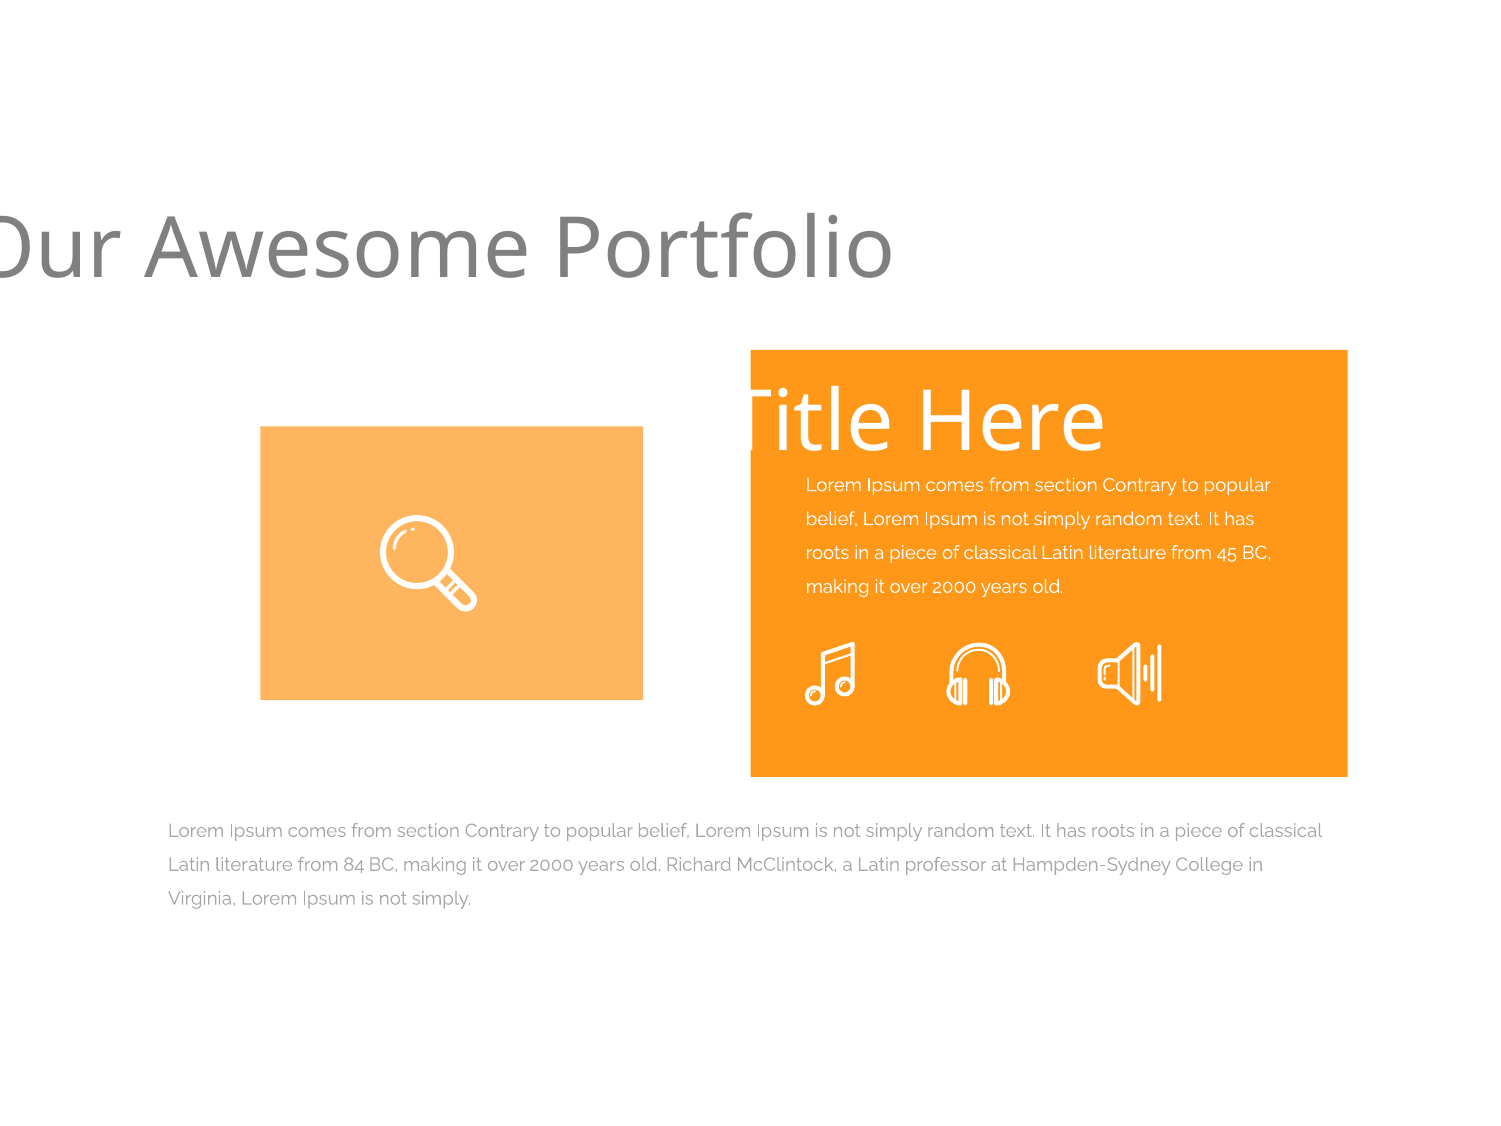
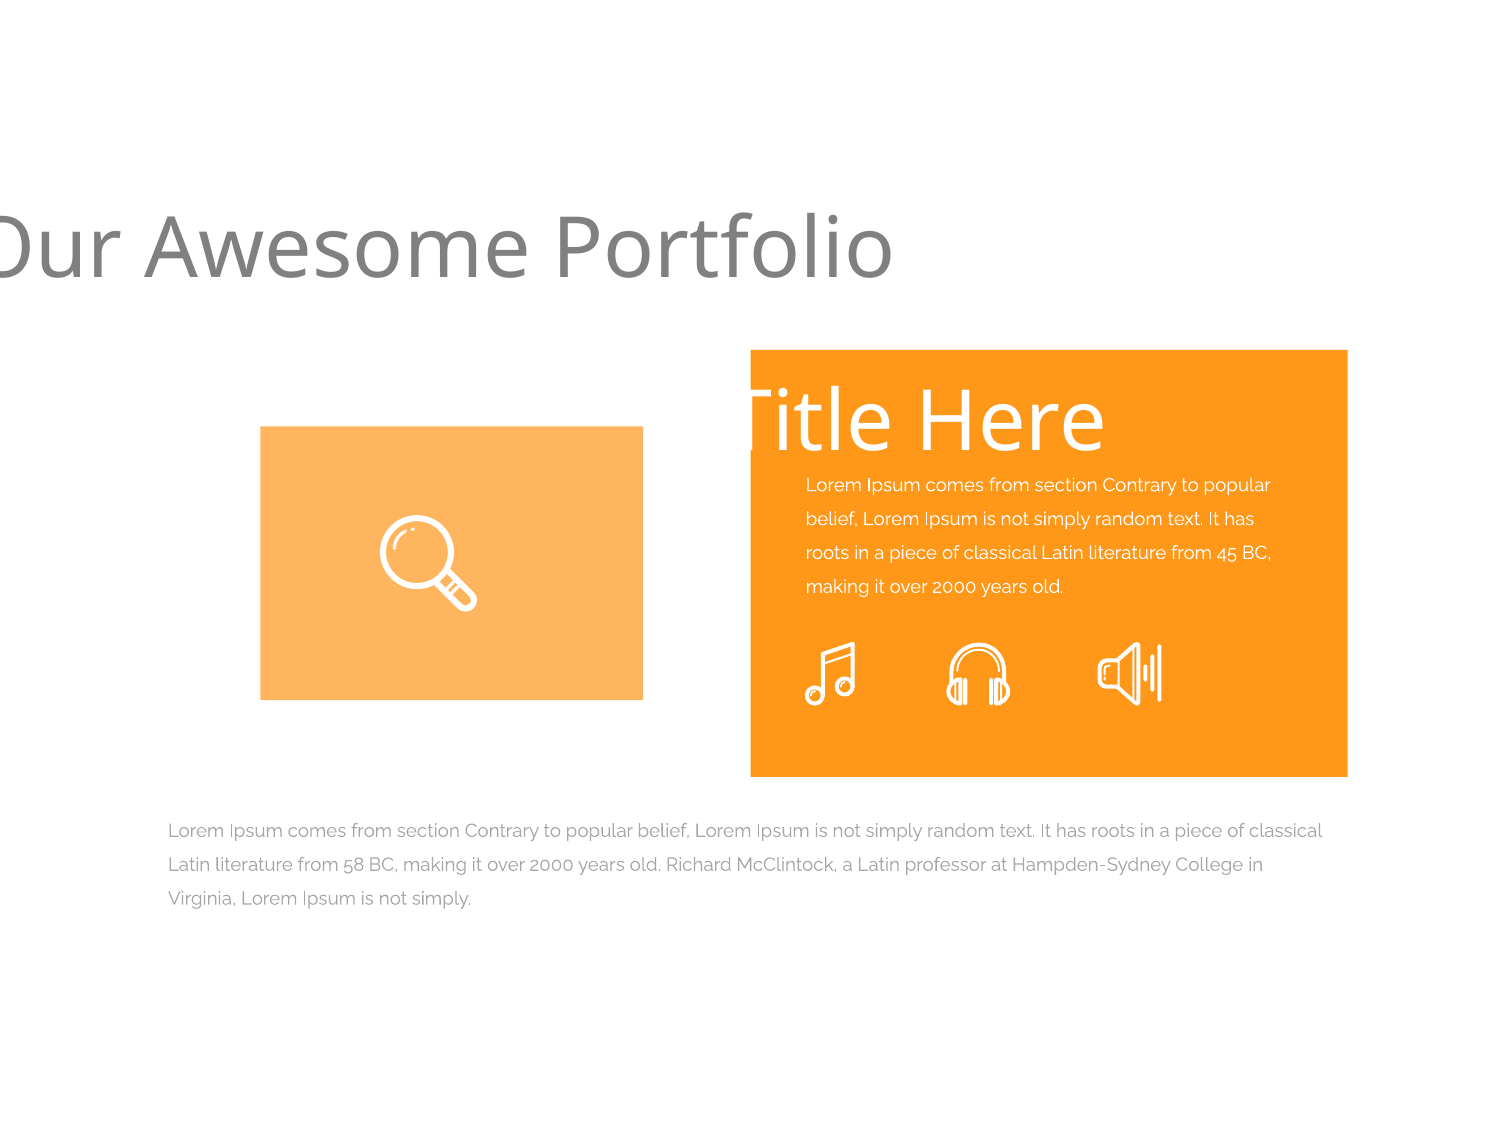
84: 84 -> 58
